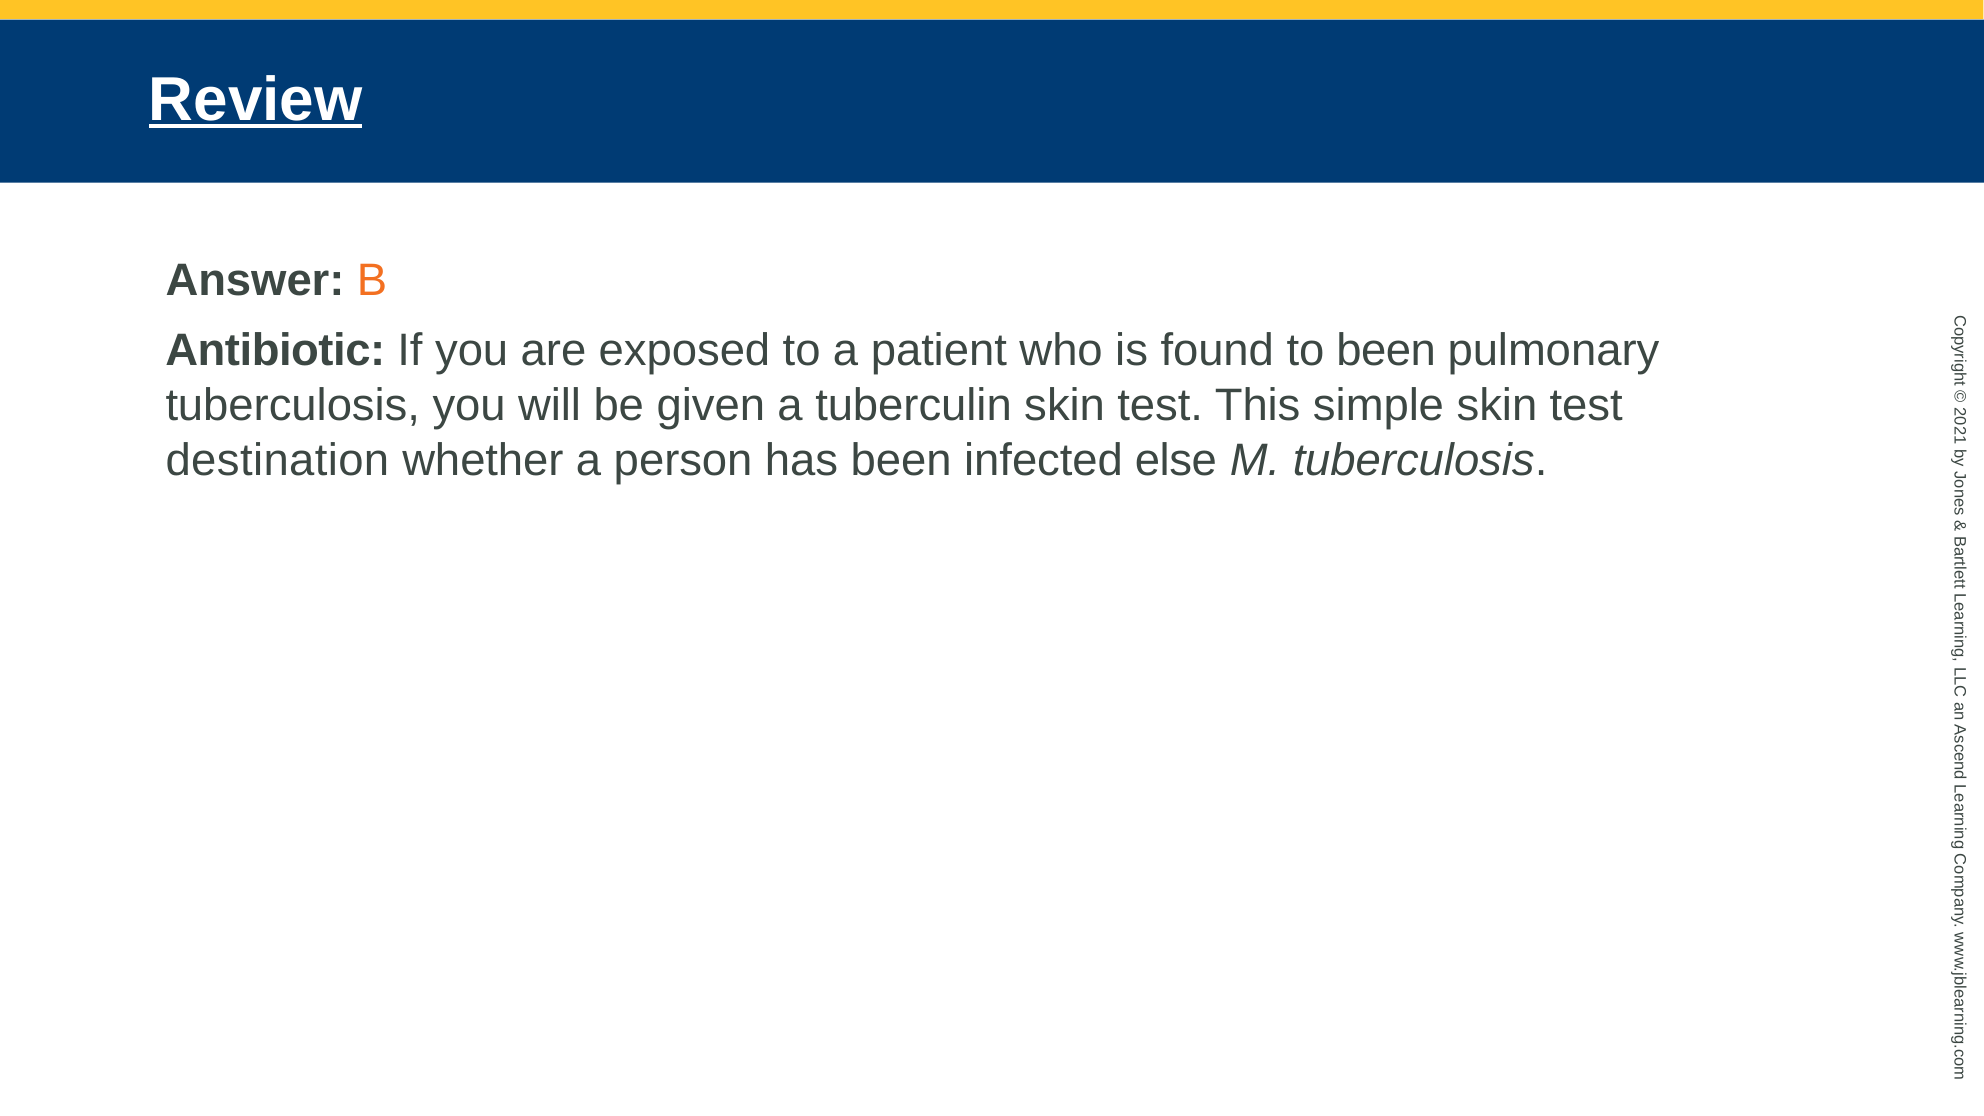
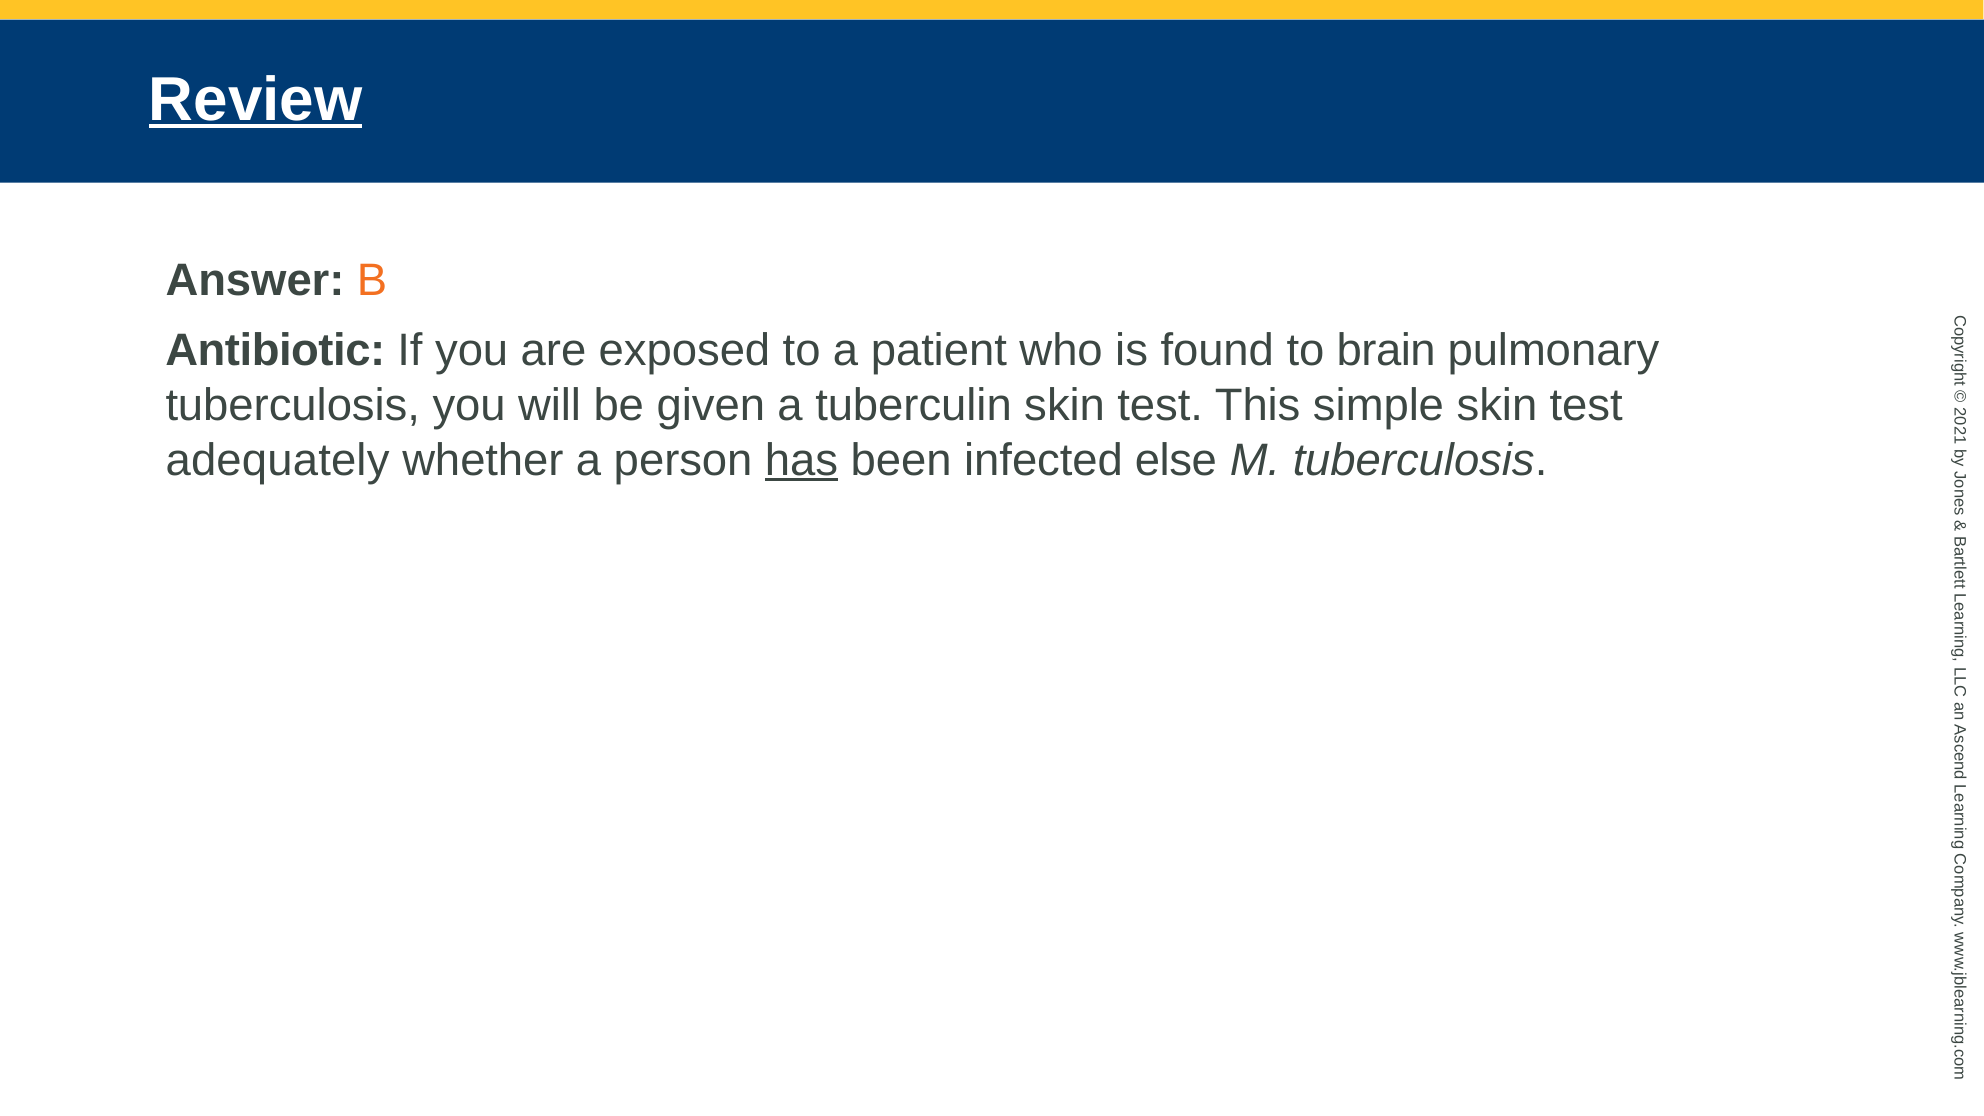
to been: been -> brain
destination: destination -> adequately
has underline: none -> present
